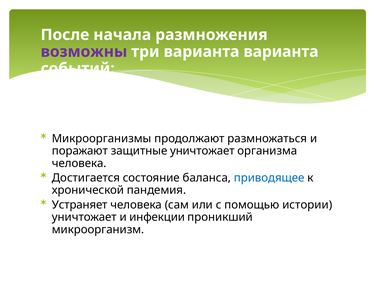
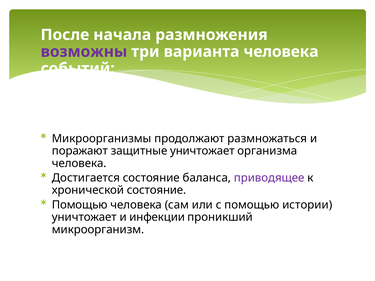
варианта варианта: варианта -> человека
приводящее colour: blue -> purple
хронической пандемия: пандемия -> состояние
Устраняет at (80, 205): Устраняет -> Помощью
